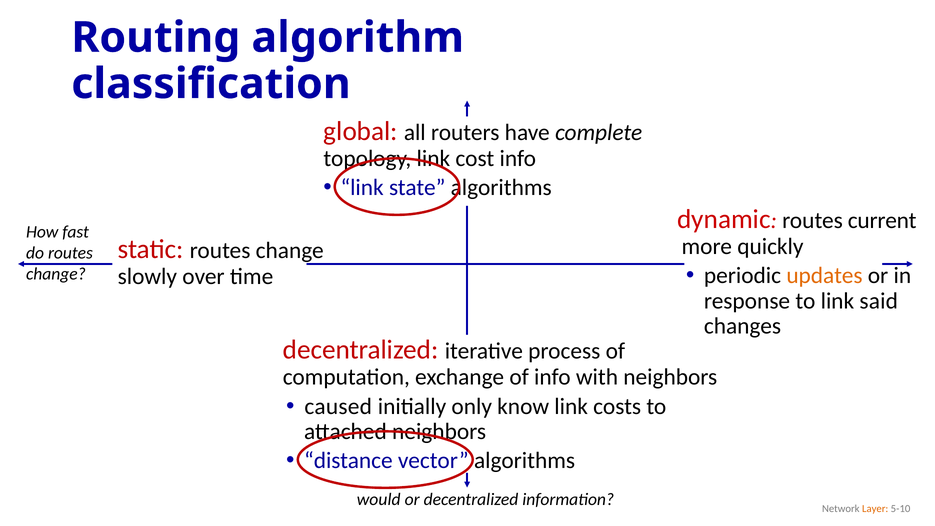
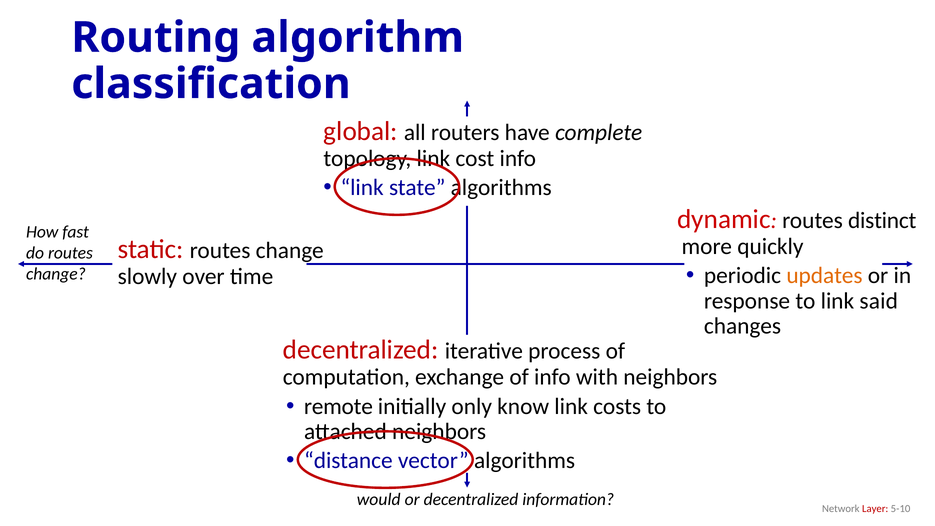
current: current -> distinct
caused: caused -> remote
Layer colour: orange -> red
